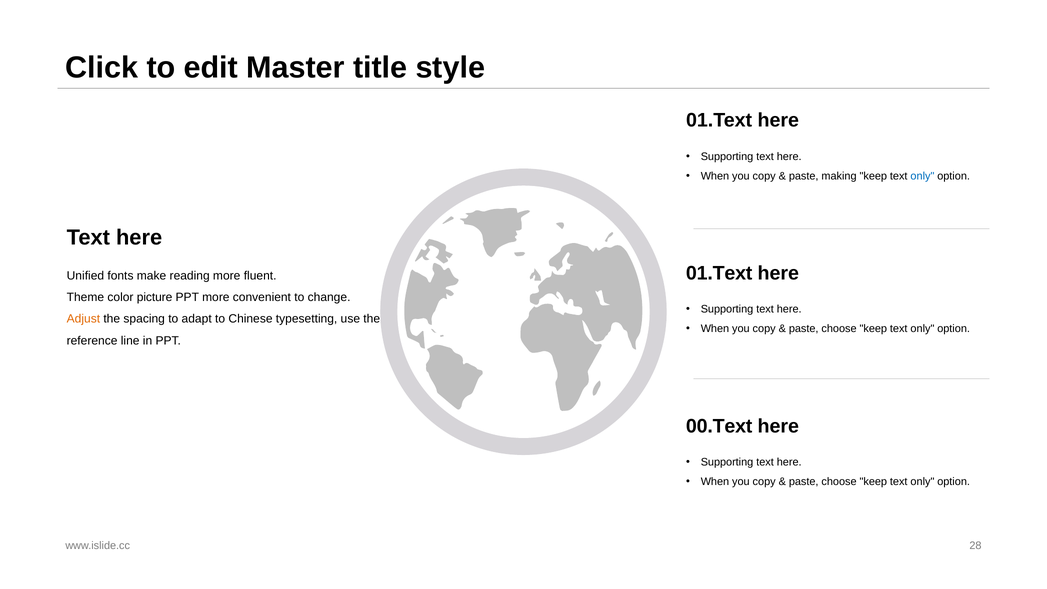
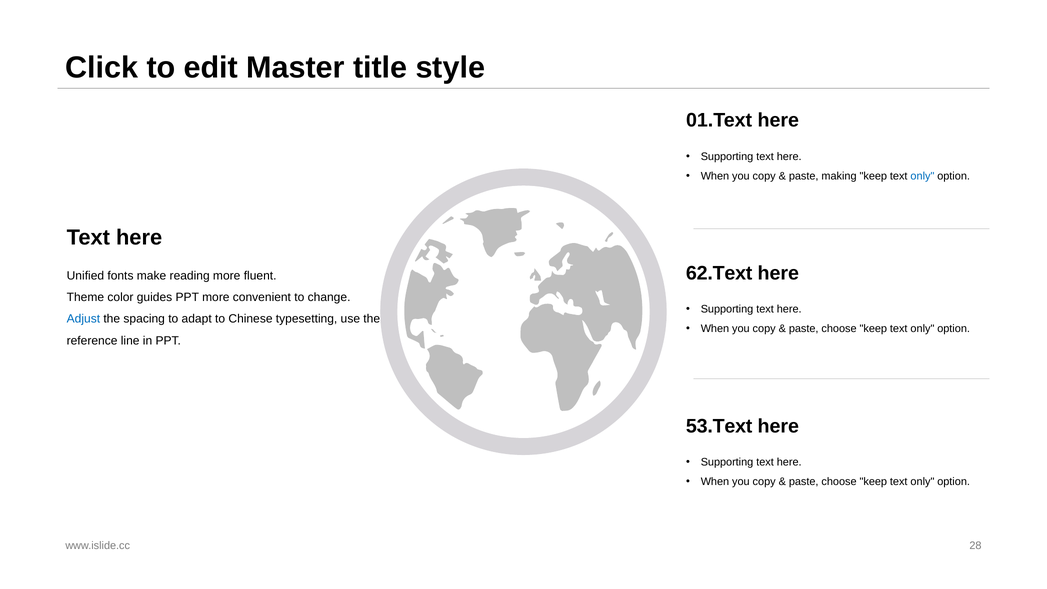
01.Text at (719, 273): 01.Text -> 62.Text
picture: picture -> guides
Adjust colour: orange -> blue
00.Text: 00.Text -> 53.Text
